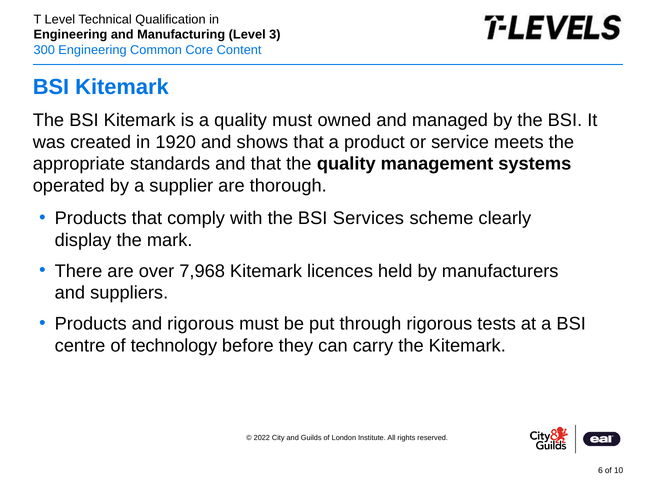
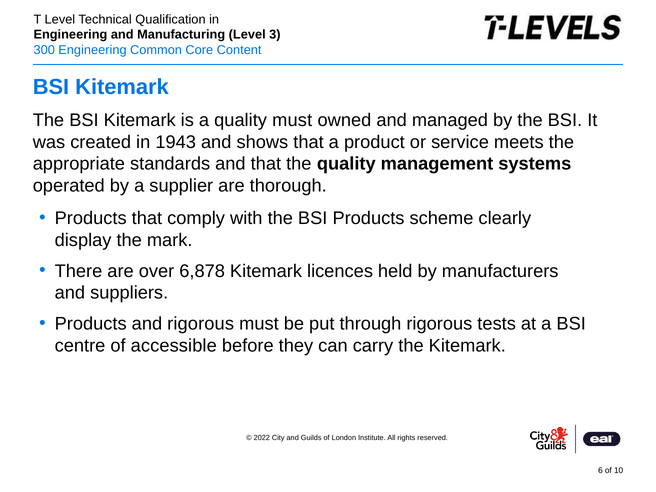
1920: 1920 -> 1943
BSI Services: Services -> Products
7,968: 7,968 -> 6,878
technology: technology -> accessible
